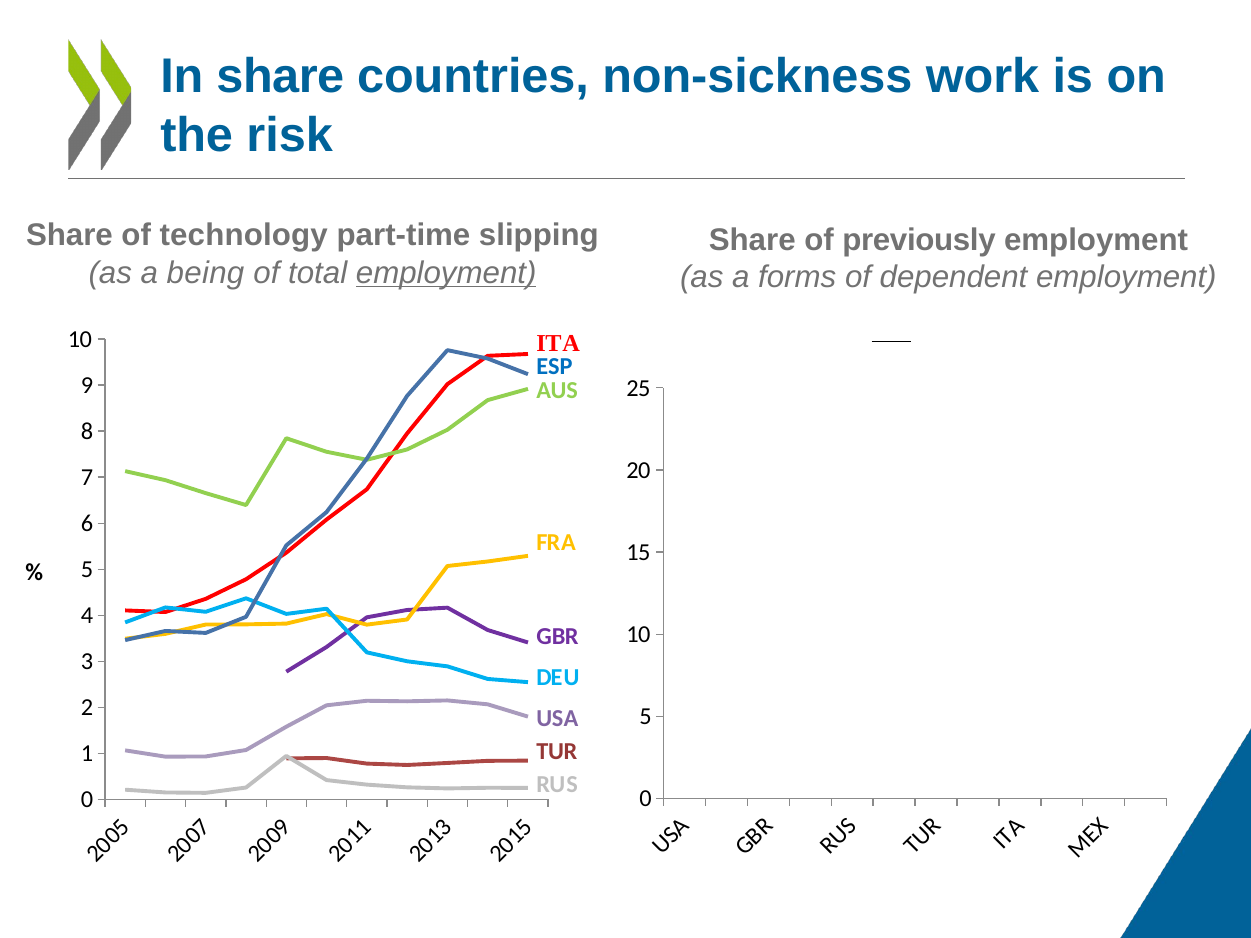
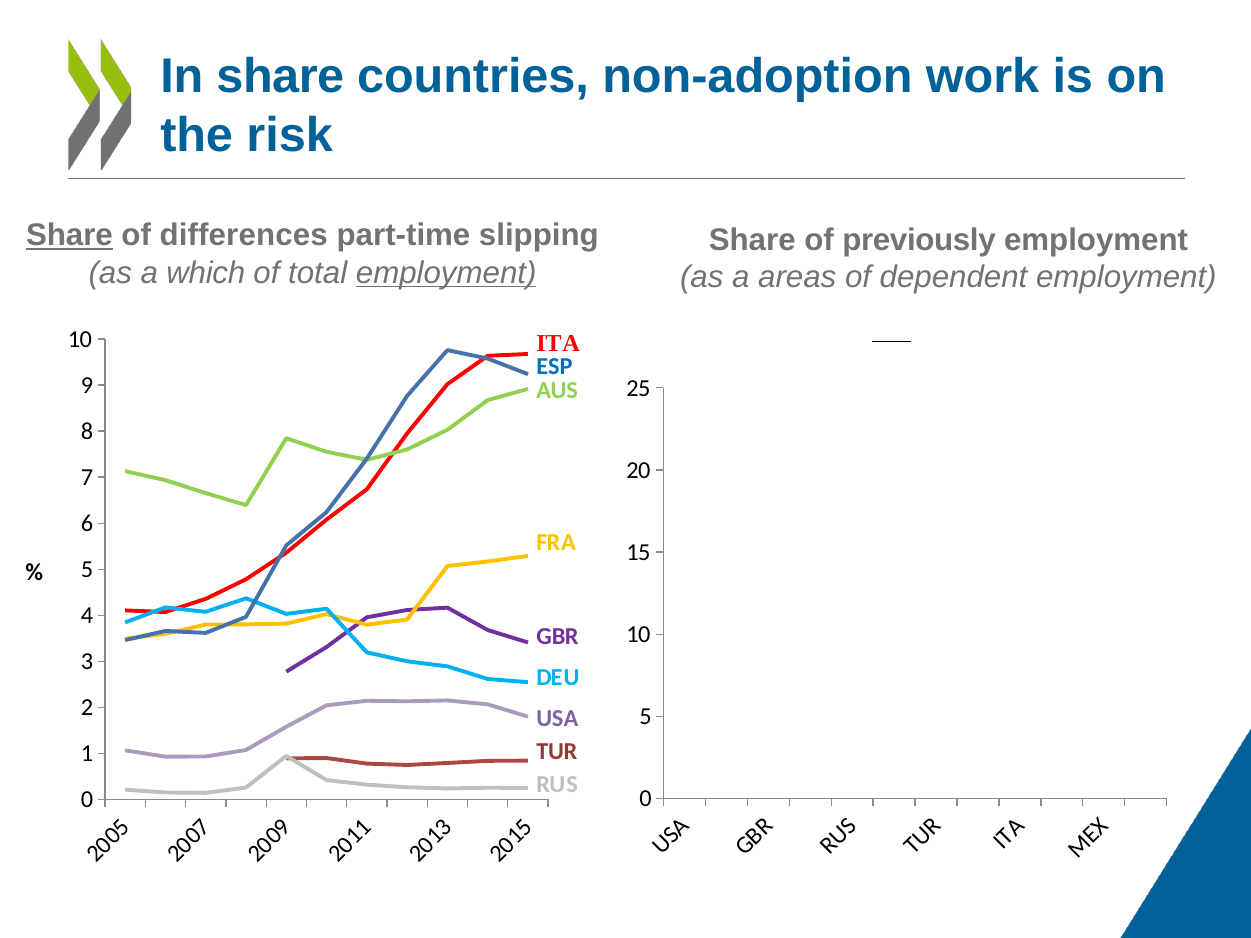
non-sickness: non-sickness -> non-adoption
Share at (69, 236) underline: none -> present
technology: technology -> differences
being: being -> which
forms: forms -> areas
